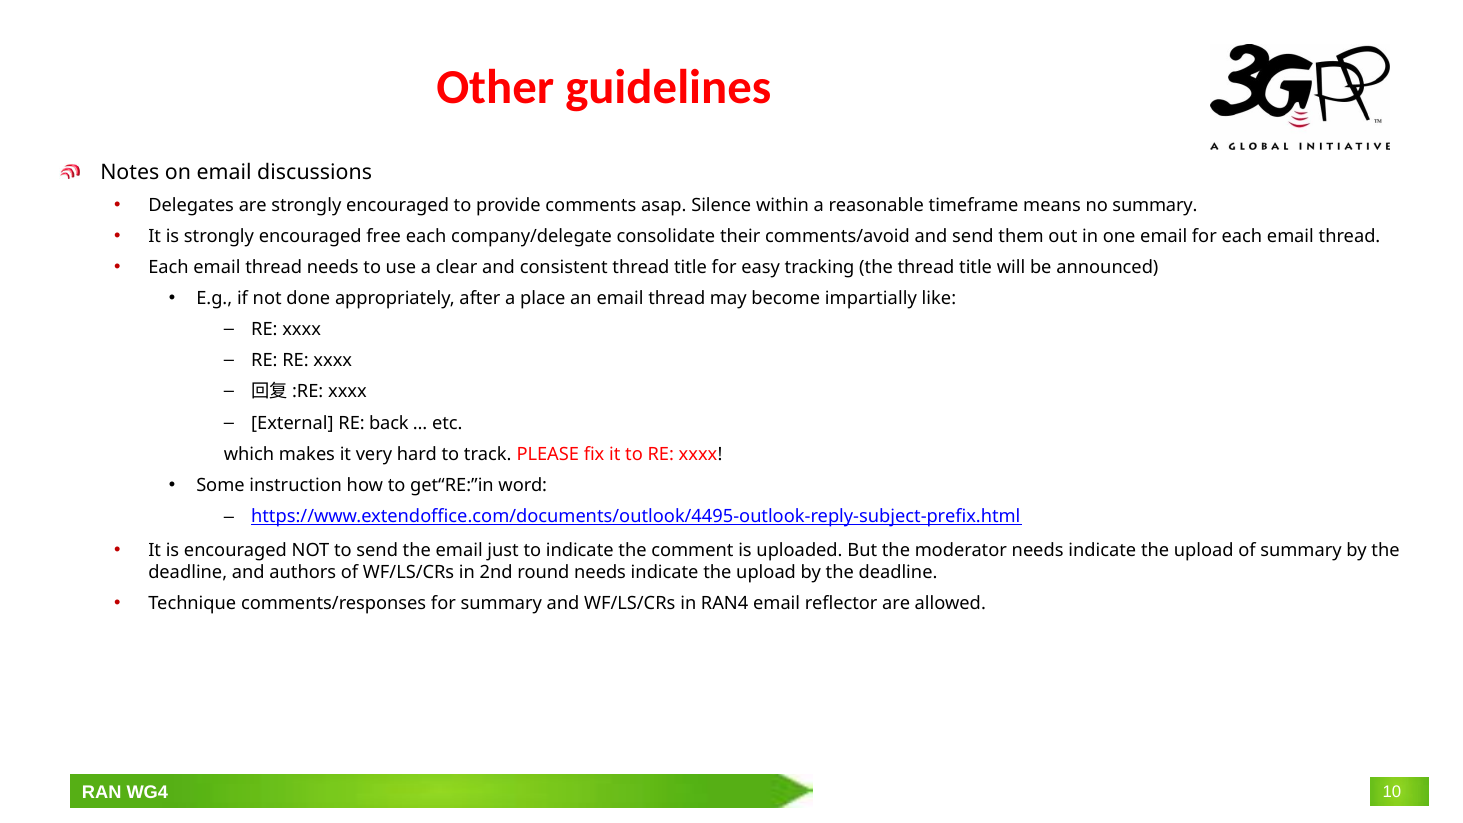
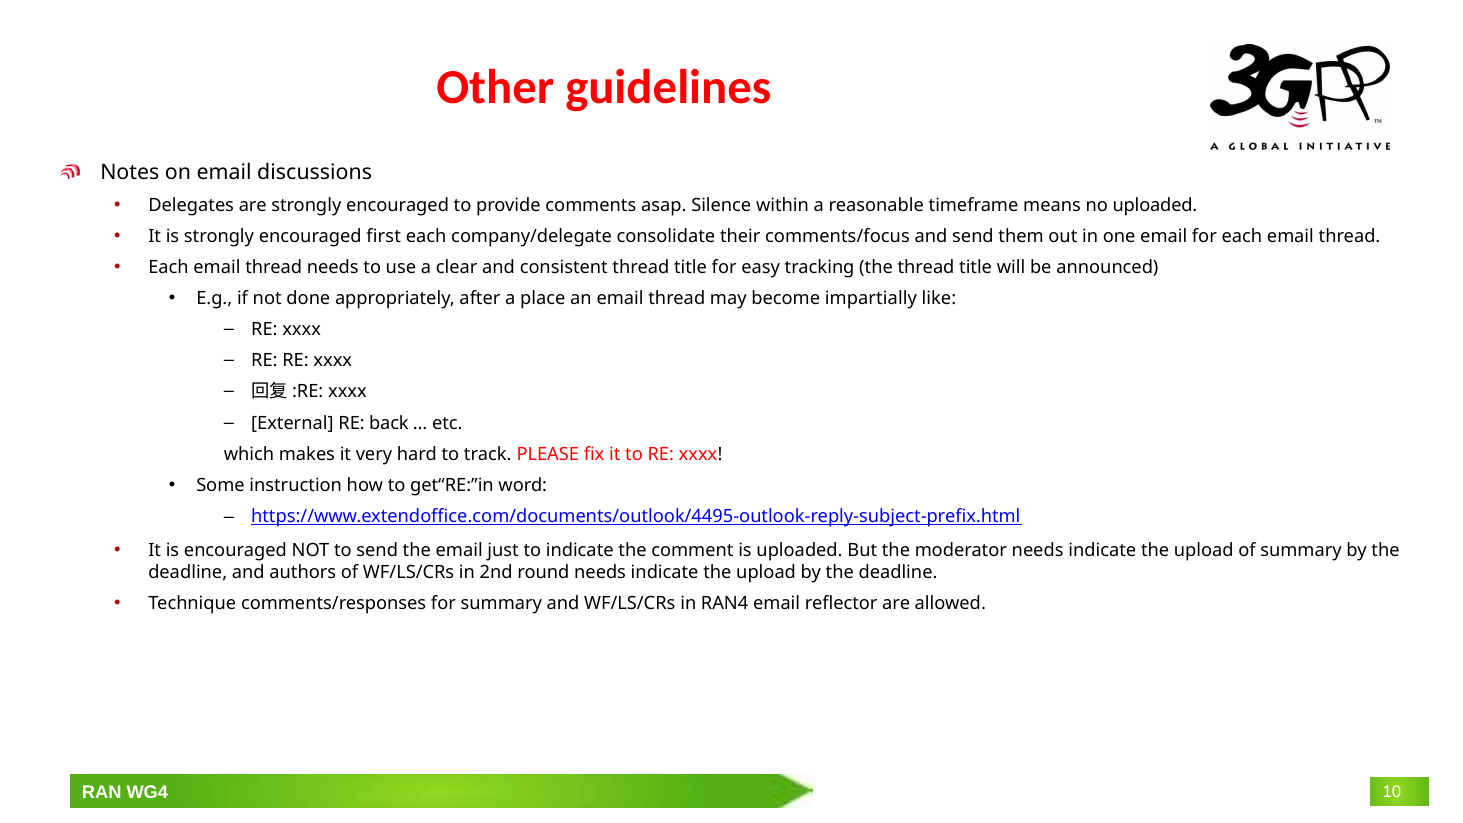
no summary: summary -> uploaded
free: free -> first
comments/avoid: comments/avoid -> comments/focus
